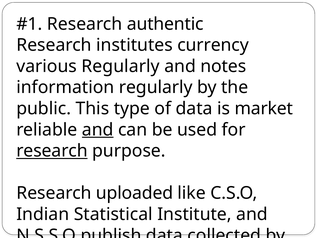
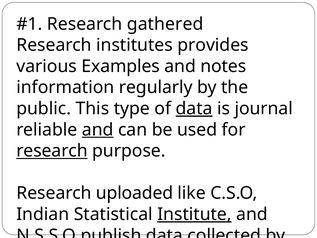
authentic: authentic -> gathered
currency: currency -> provides
various Regularly: Regularly -> Examples
data at (194, 108) underline: none -> present
market: market -> journal
Institute underline: none -> present
